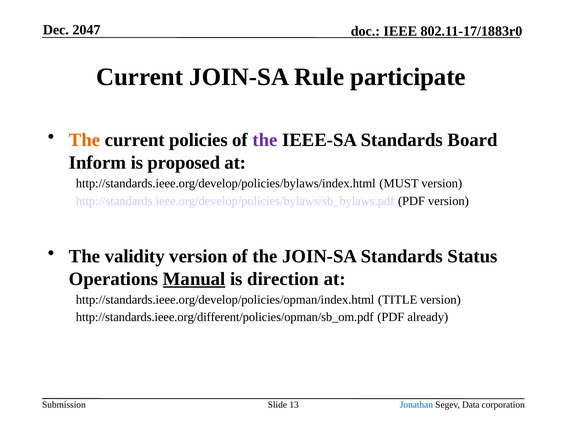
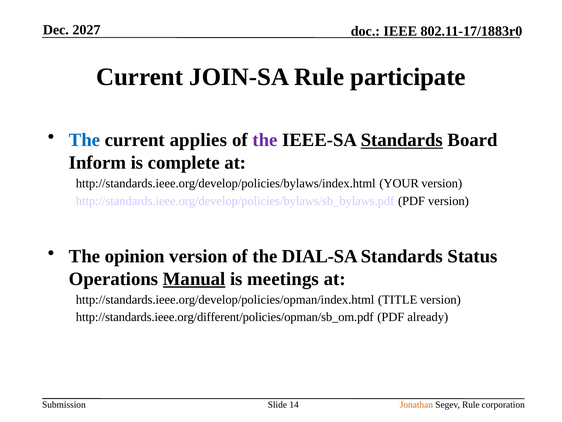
2047: 2047 -> 2027
The at (84, 140) colour: orange -> blue
policies: policies -> applies
Standards at (402, 140) underline: none -> present
proposed: proposed -> complete
MUST: MUST -> YOUR
validity: validity -> opinion
the JOIN-SA: JOIN-SA -> DIAL-SA
direction: direction -> meetings
13: 13 -> 14
Jonathan colour: blue -> orange
Segev Data: Data -> Rule
